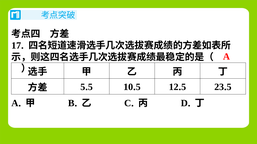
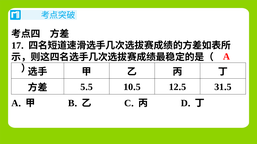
23: 23 -> 31
